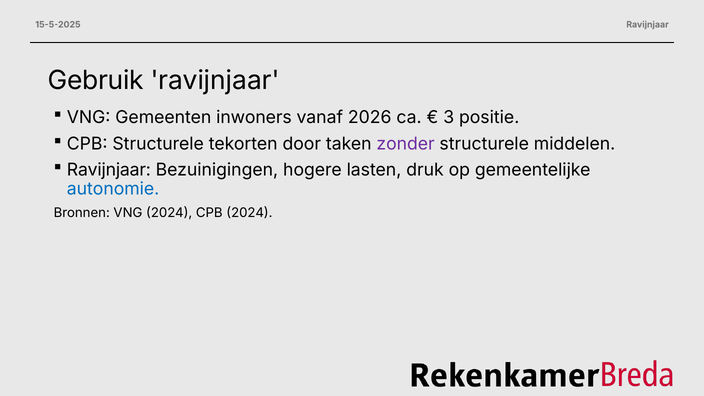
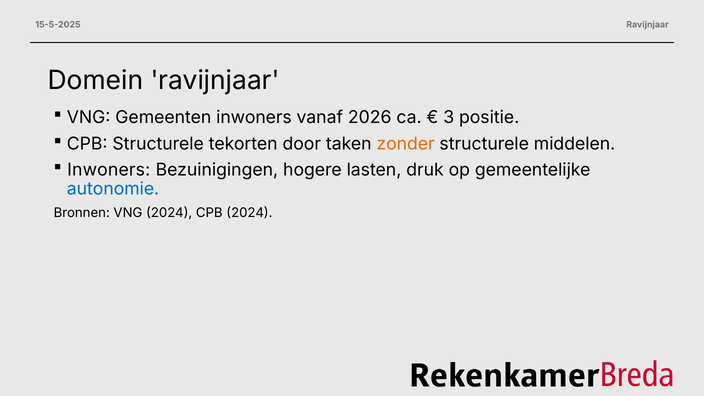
Gebruik: Gebruik -> Domein
zonder colour: purple -> orange
Ravijnjaar at (109, 170): Ravijnjaar -> Inwoners
